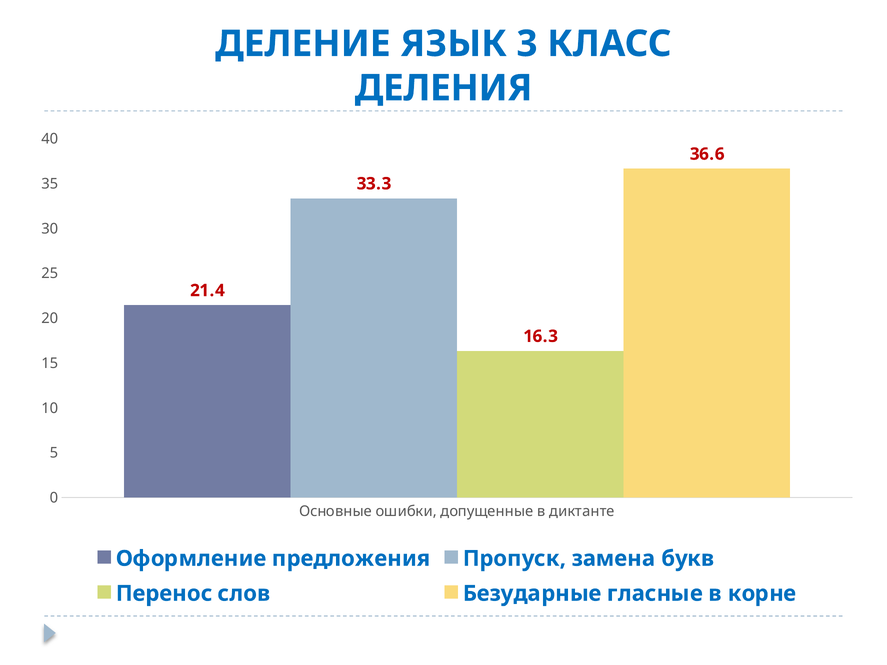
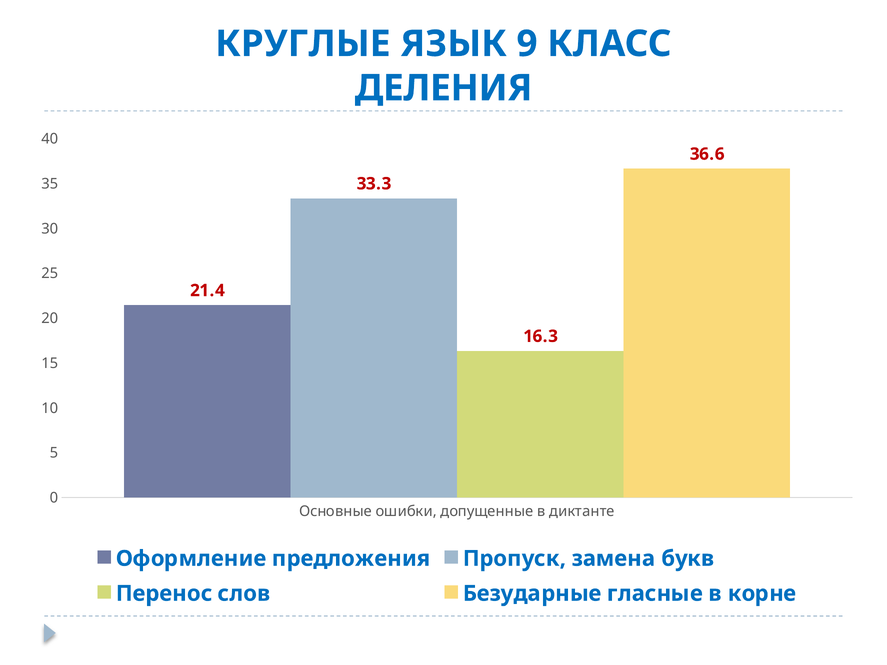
ДЕЛЕНИЕ: ДЕЛЕНИЕ -> КРУГЛЫЕ
3: 3 -> 9
